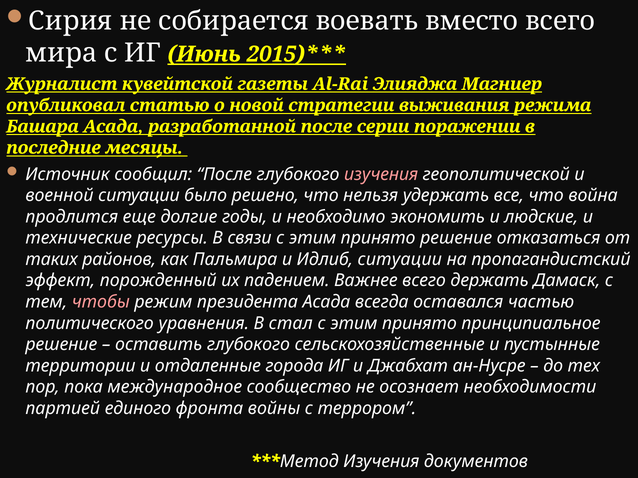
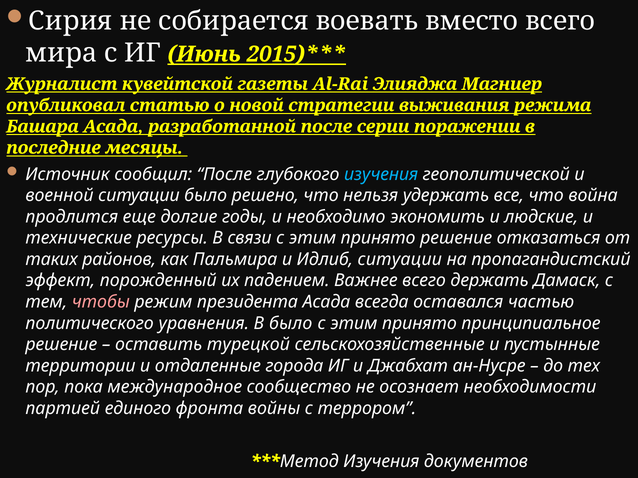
изучения at (381, 175) colour: pink -> light blue
В стал: стал -> было
оставить глубокого: глубокого -> турецкой
